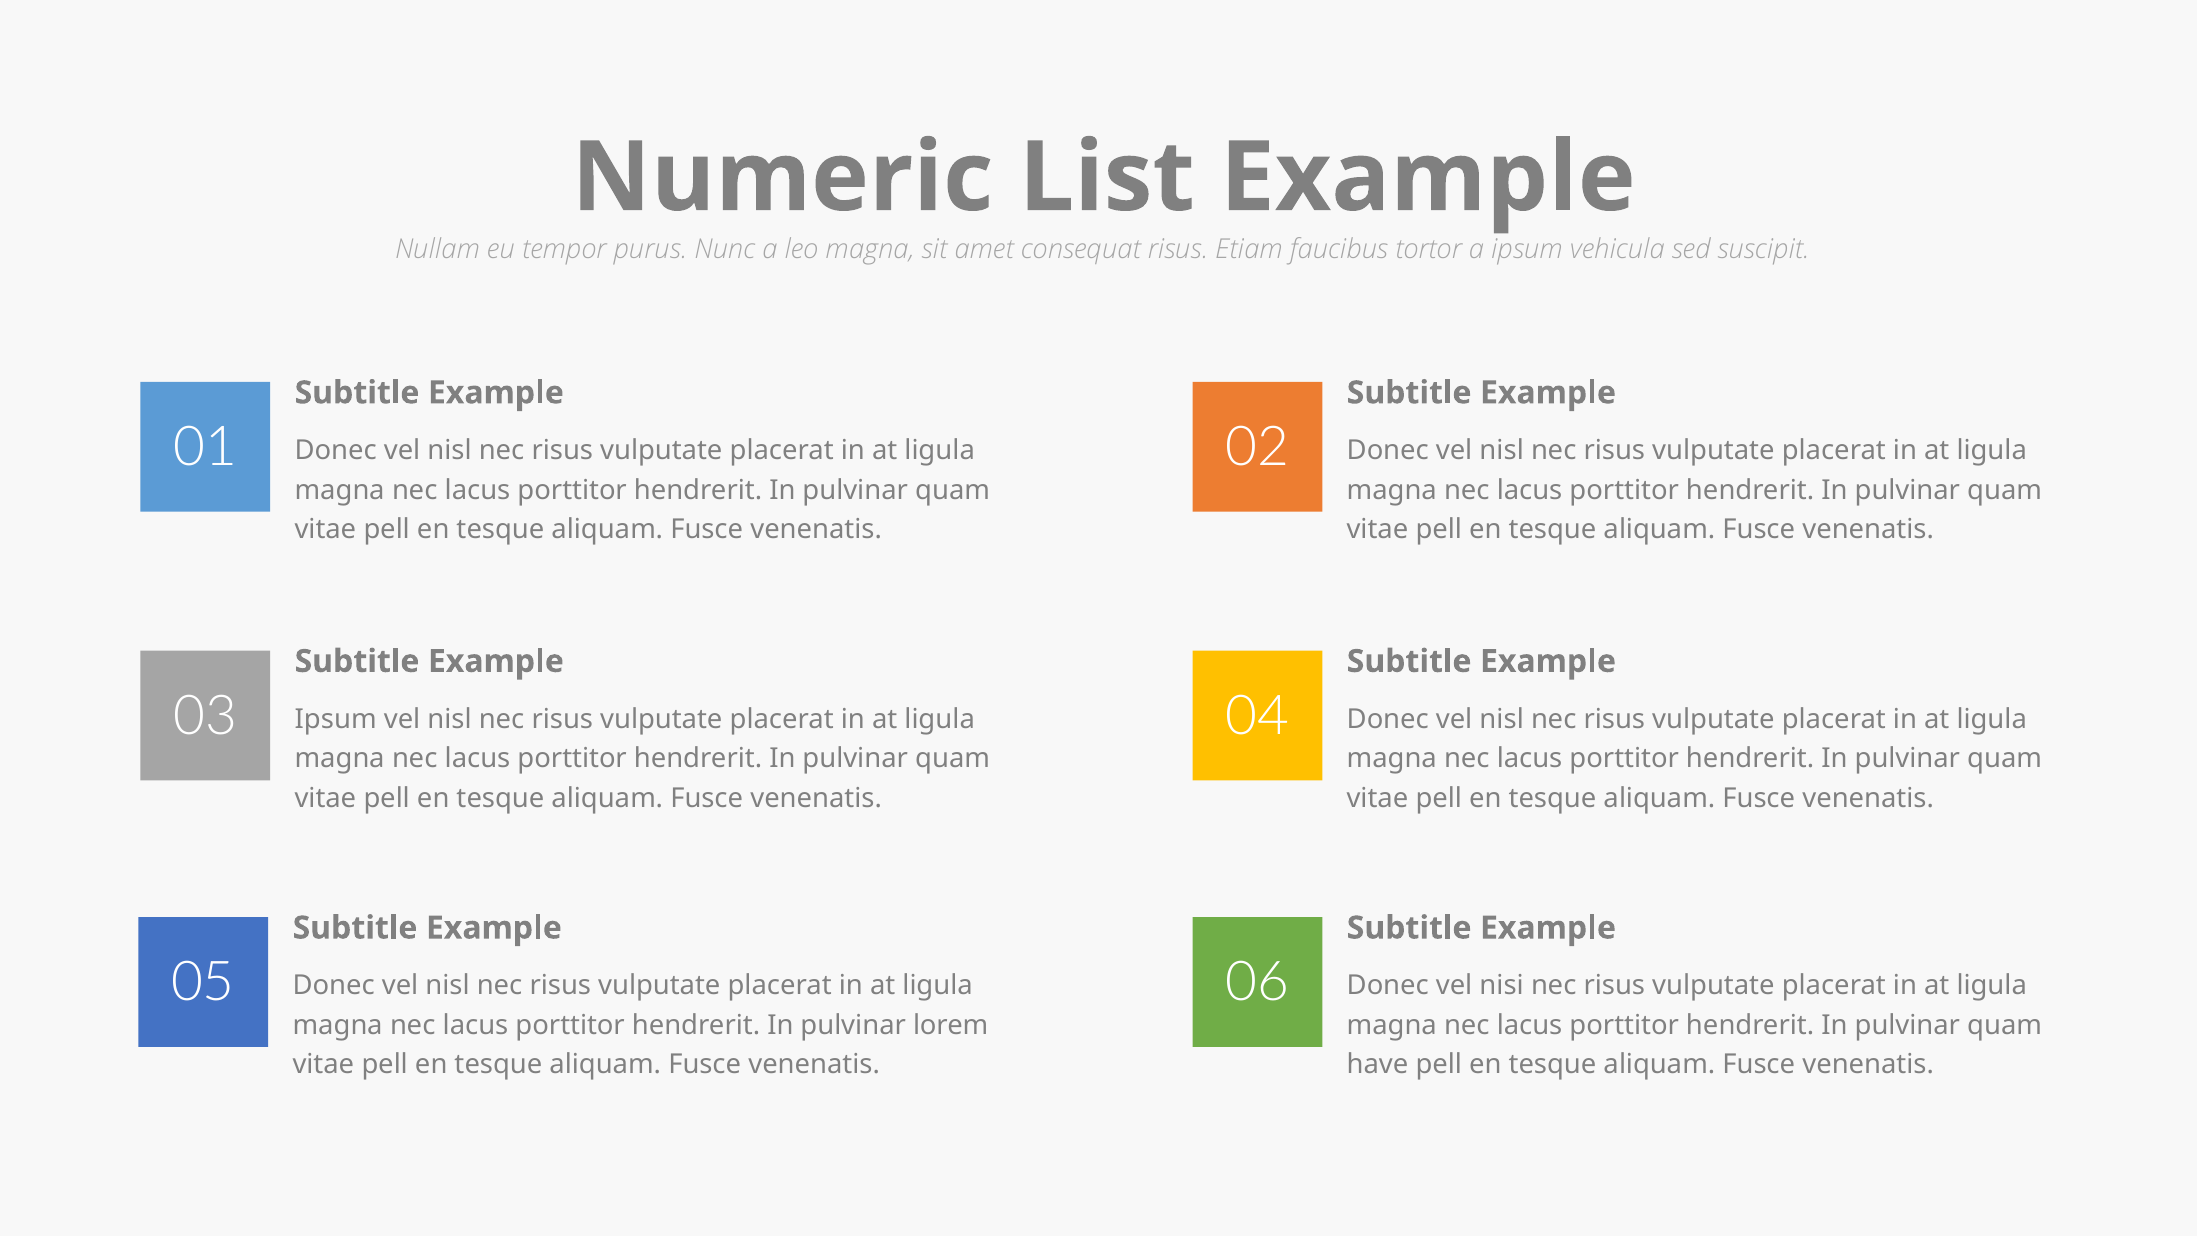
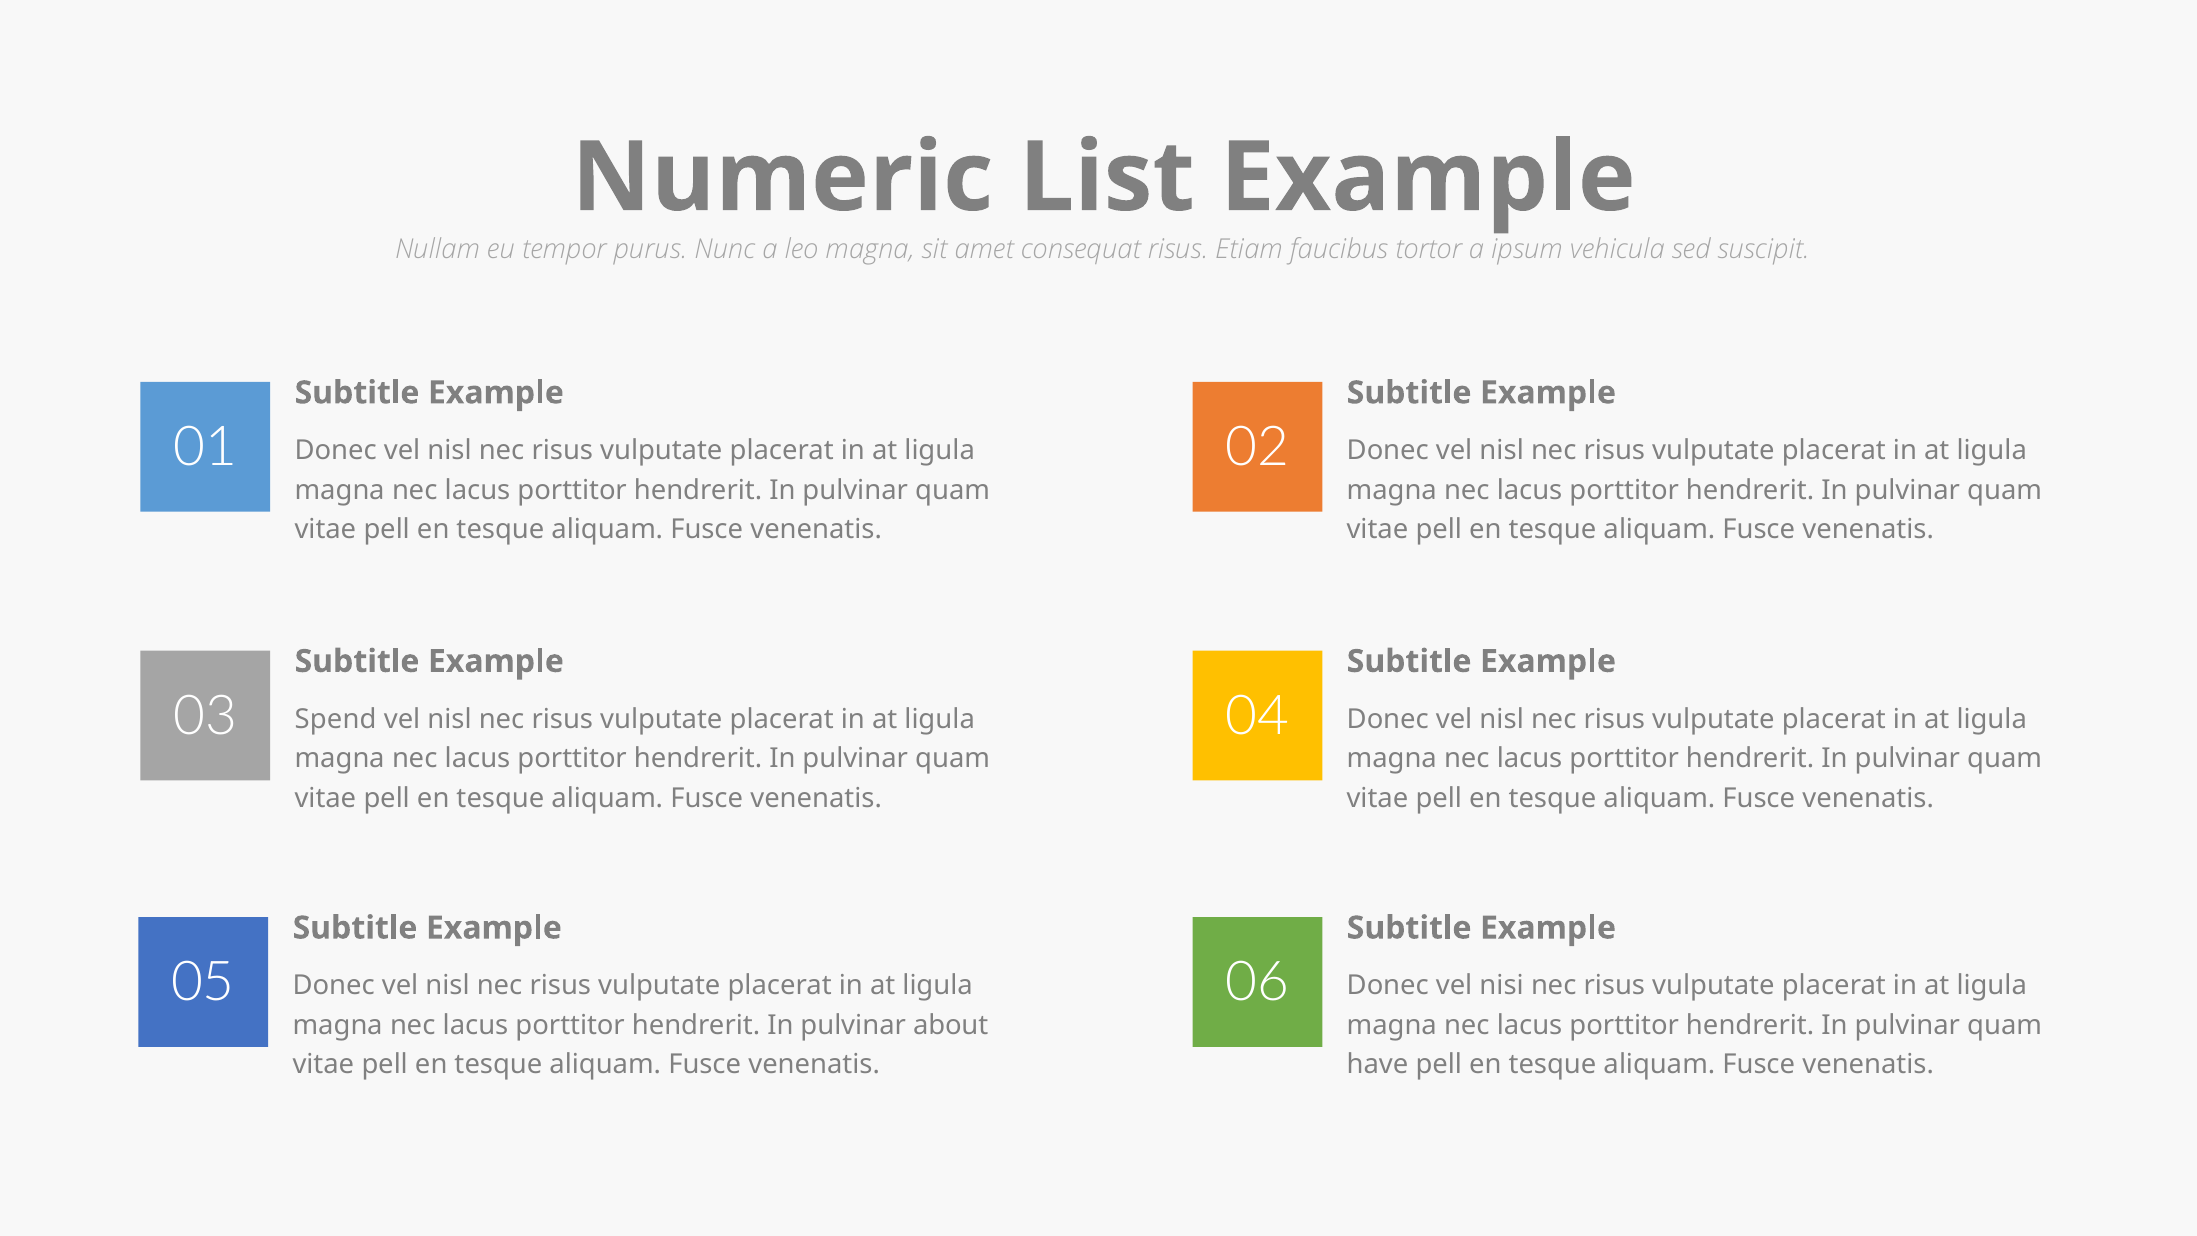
Ipsum at (336, 719): Ipsum -> Spend
lorem: lorem -> about
